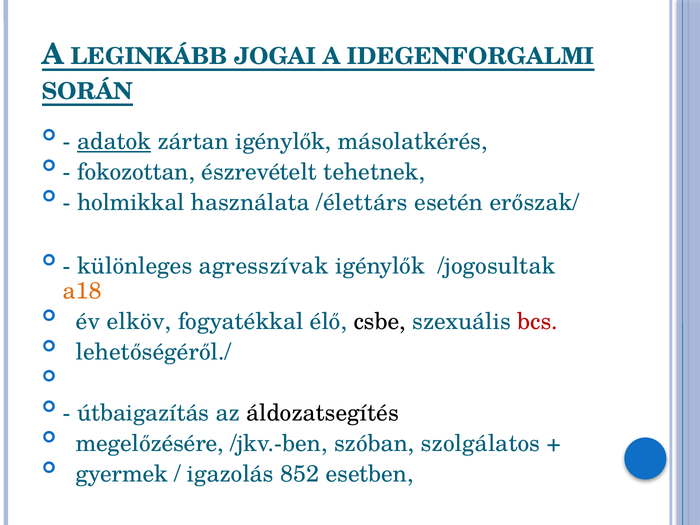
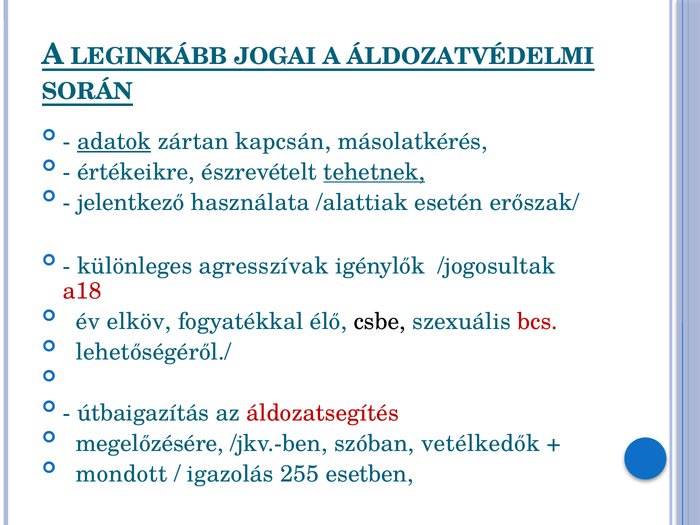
IDEGENFORGALMI: IDEGENFORGALMI -> ÁLDOZATVÉDELMI
zártan igénylők: igénylők -> kapcsán
fokozottan: fokozottan -> értékeikre
tehetnek underline: none -> present
holmikkal: holmikkal -> jelentkező
/élettárs: /élettárs -> /alattiak
a18 colour: orange -> red
áldozatsegítés colour: black -> red
szolgálatos: szolgálatos -> vetélkedők
gyermek: gyermek -> mondott
852: 852 -> 255
